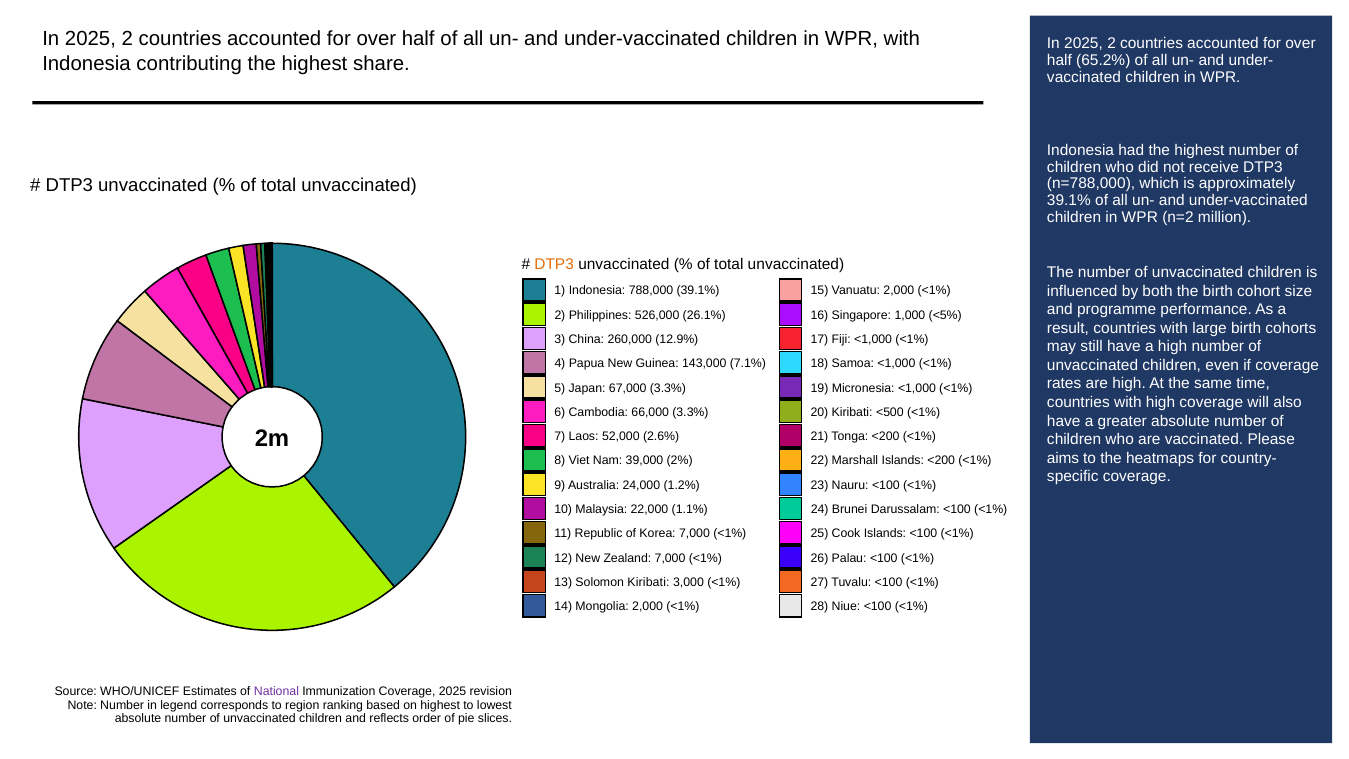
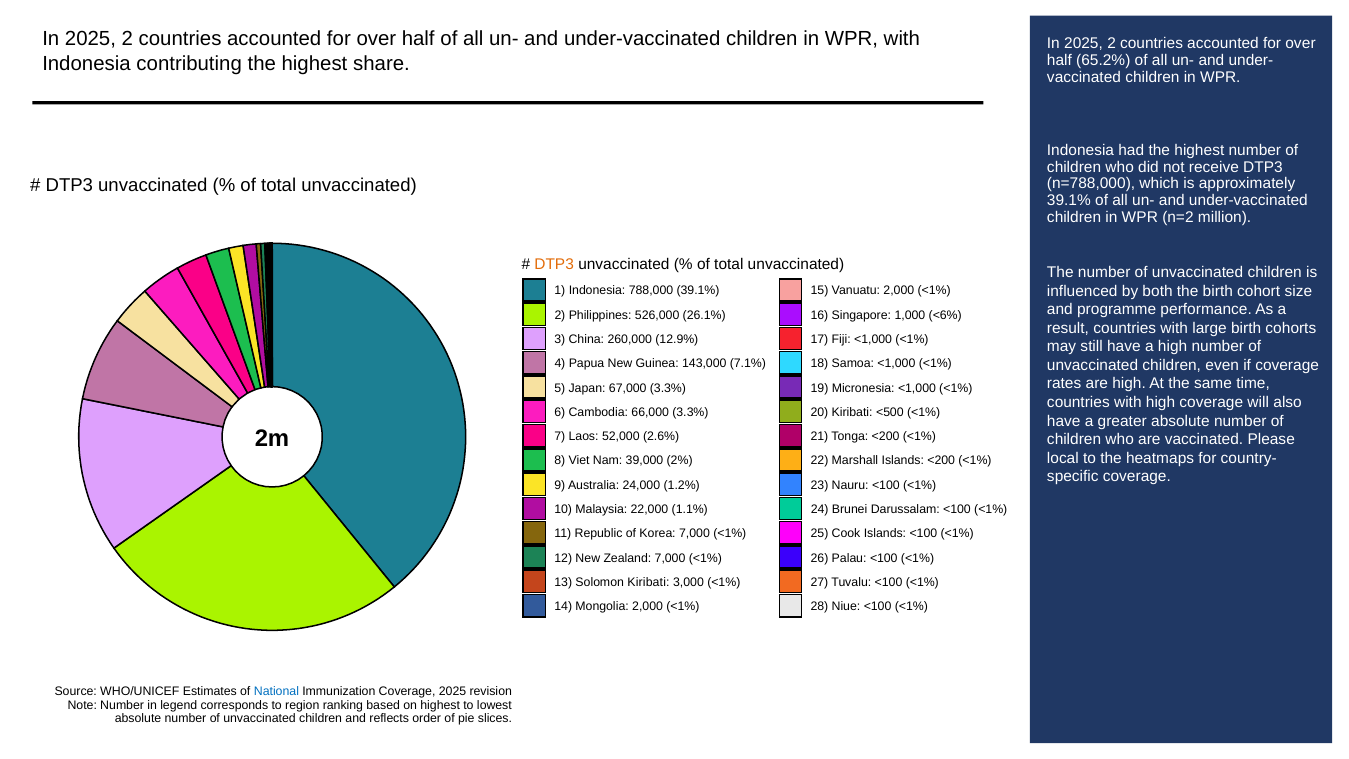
<5%: <5% -> <6%
aims: aims -> local
National colour: purple -> blue
